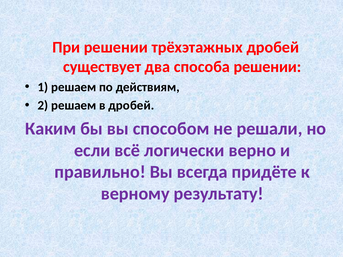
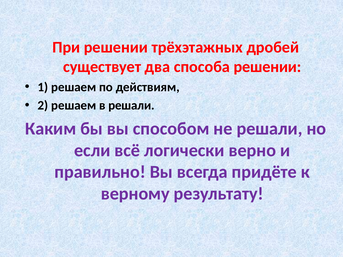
в дробей: дробей -> решали
